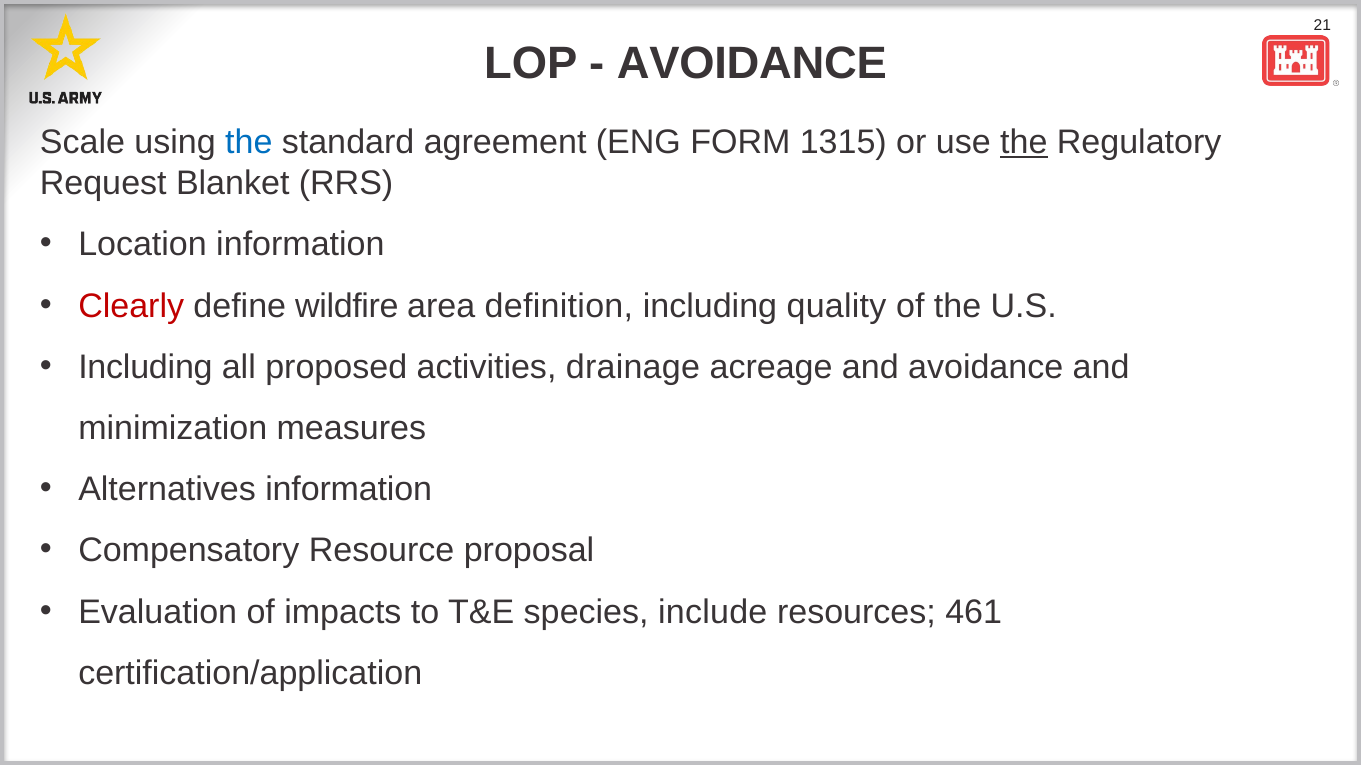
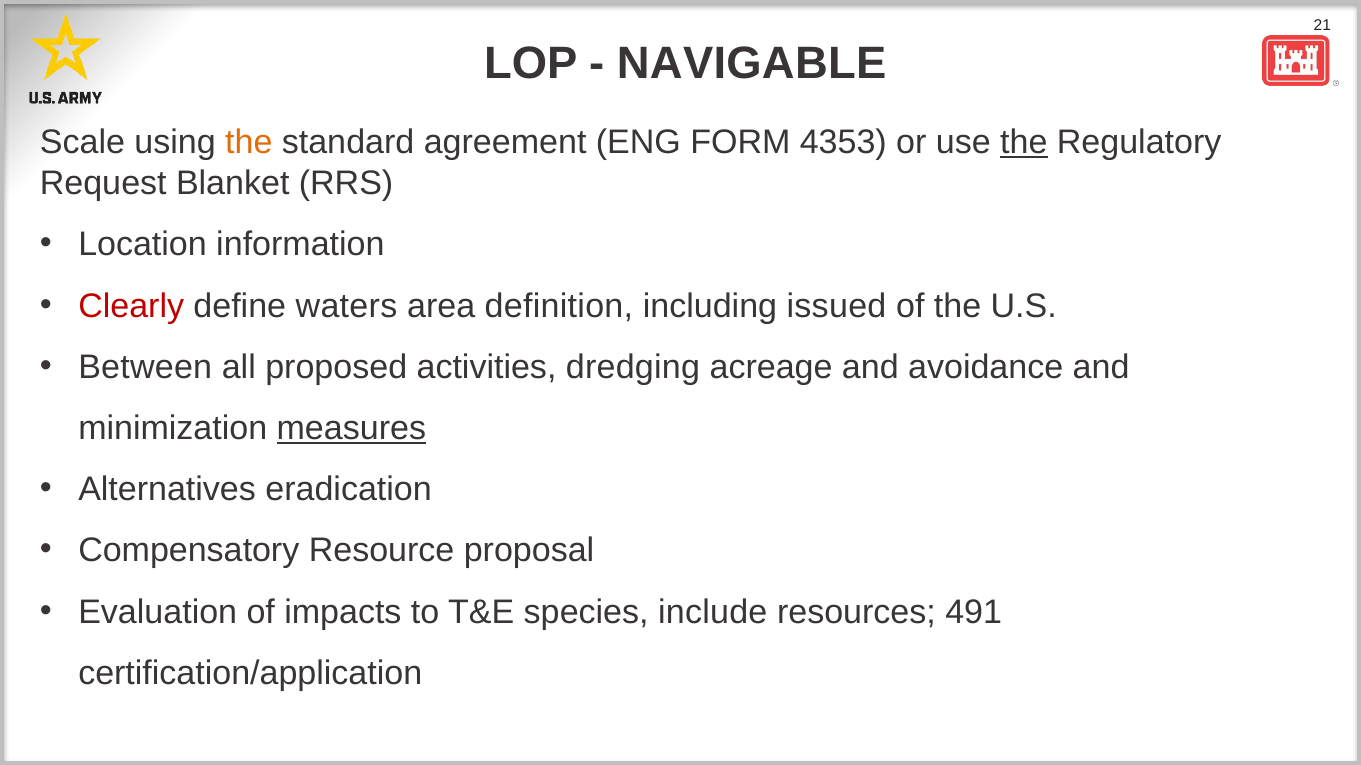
AVOIDANCE at (752, 64): AVOIDANCE -> NAVIGABLE
the at (249, 143) colour: blue -> orange
1315: 1315 -> 4353
wildfire: wildfire -> waters
quality: quality -> issued
Including at (145, 367): Including -> Between
drainage: drainage -> dredging
measures underline: none -> present
Alternatives information: information -> eradication
461: 461 -> 491
